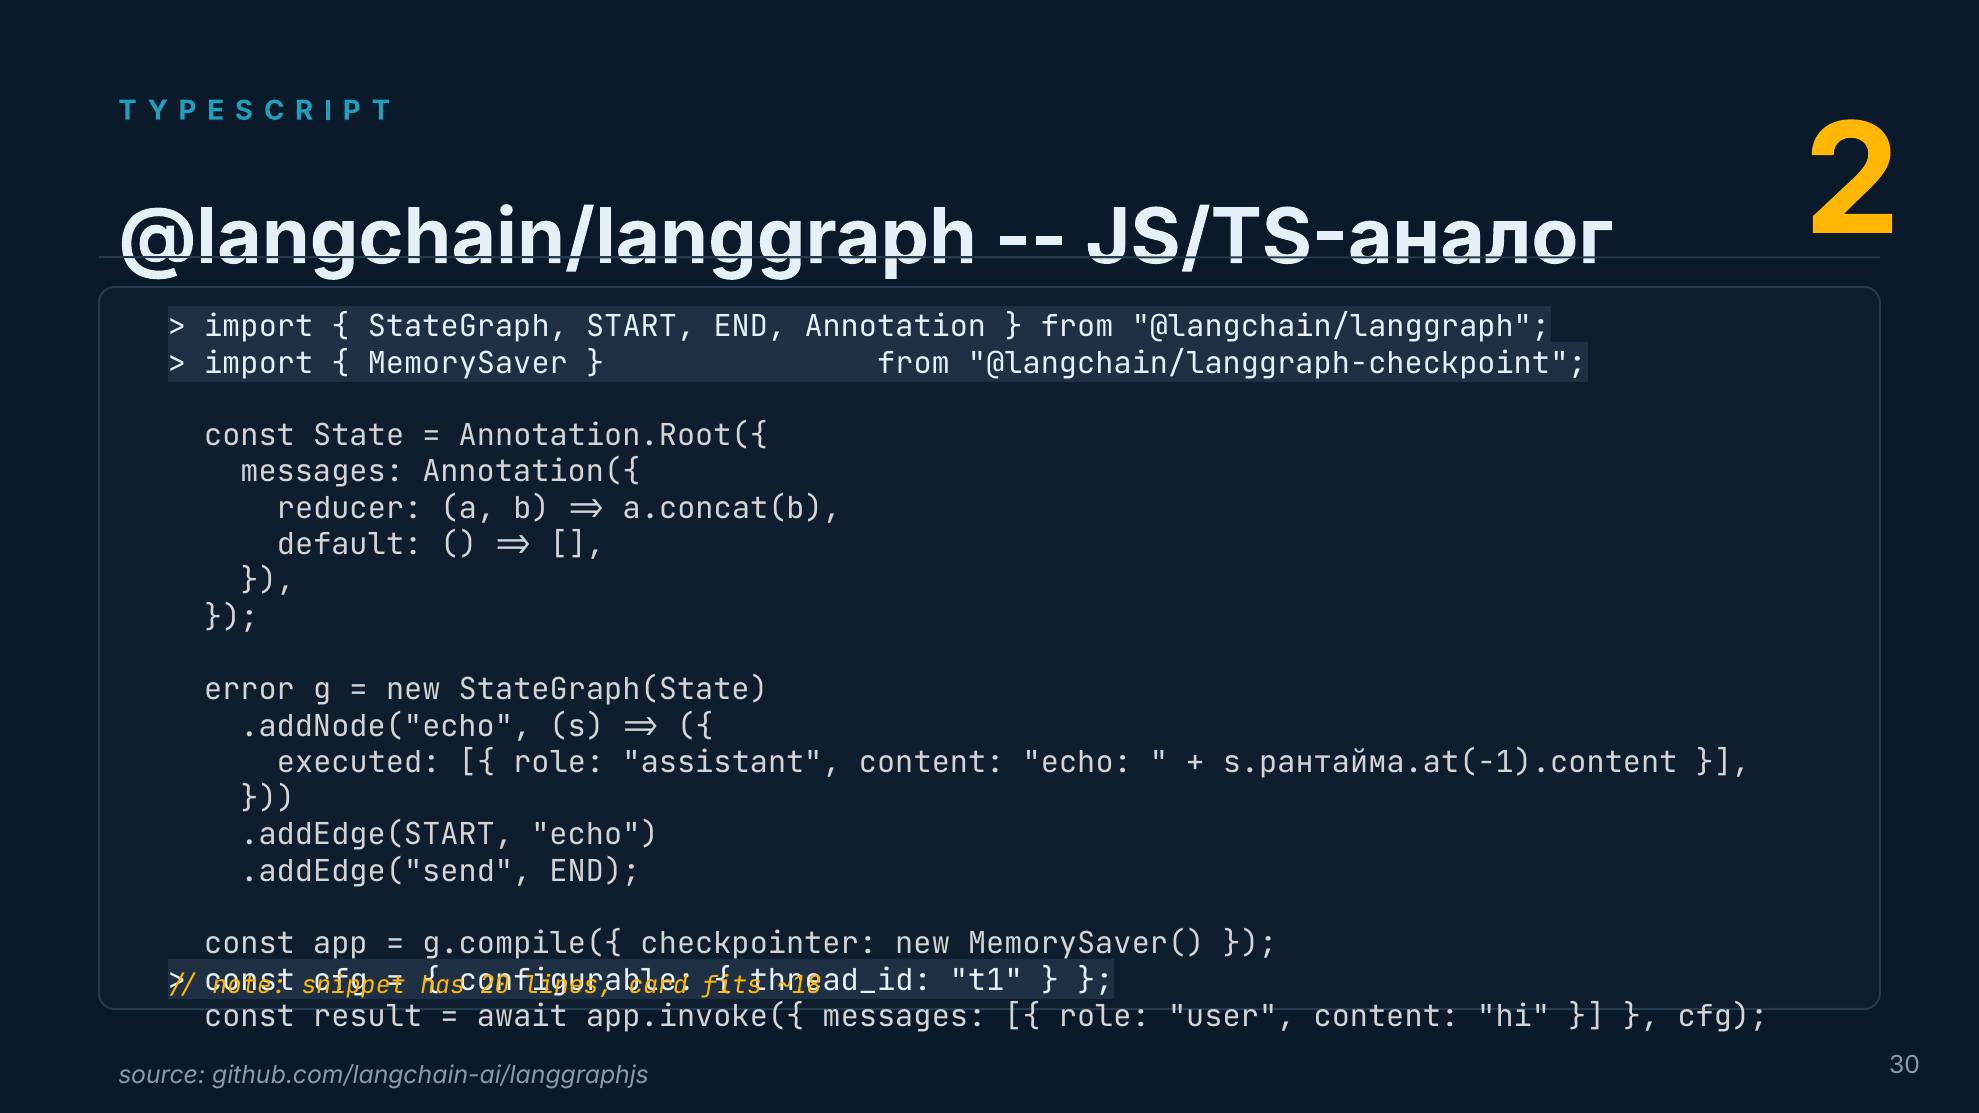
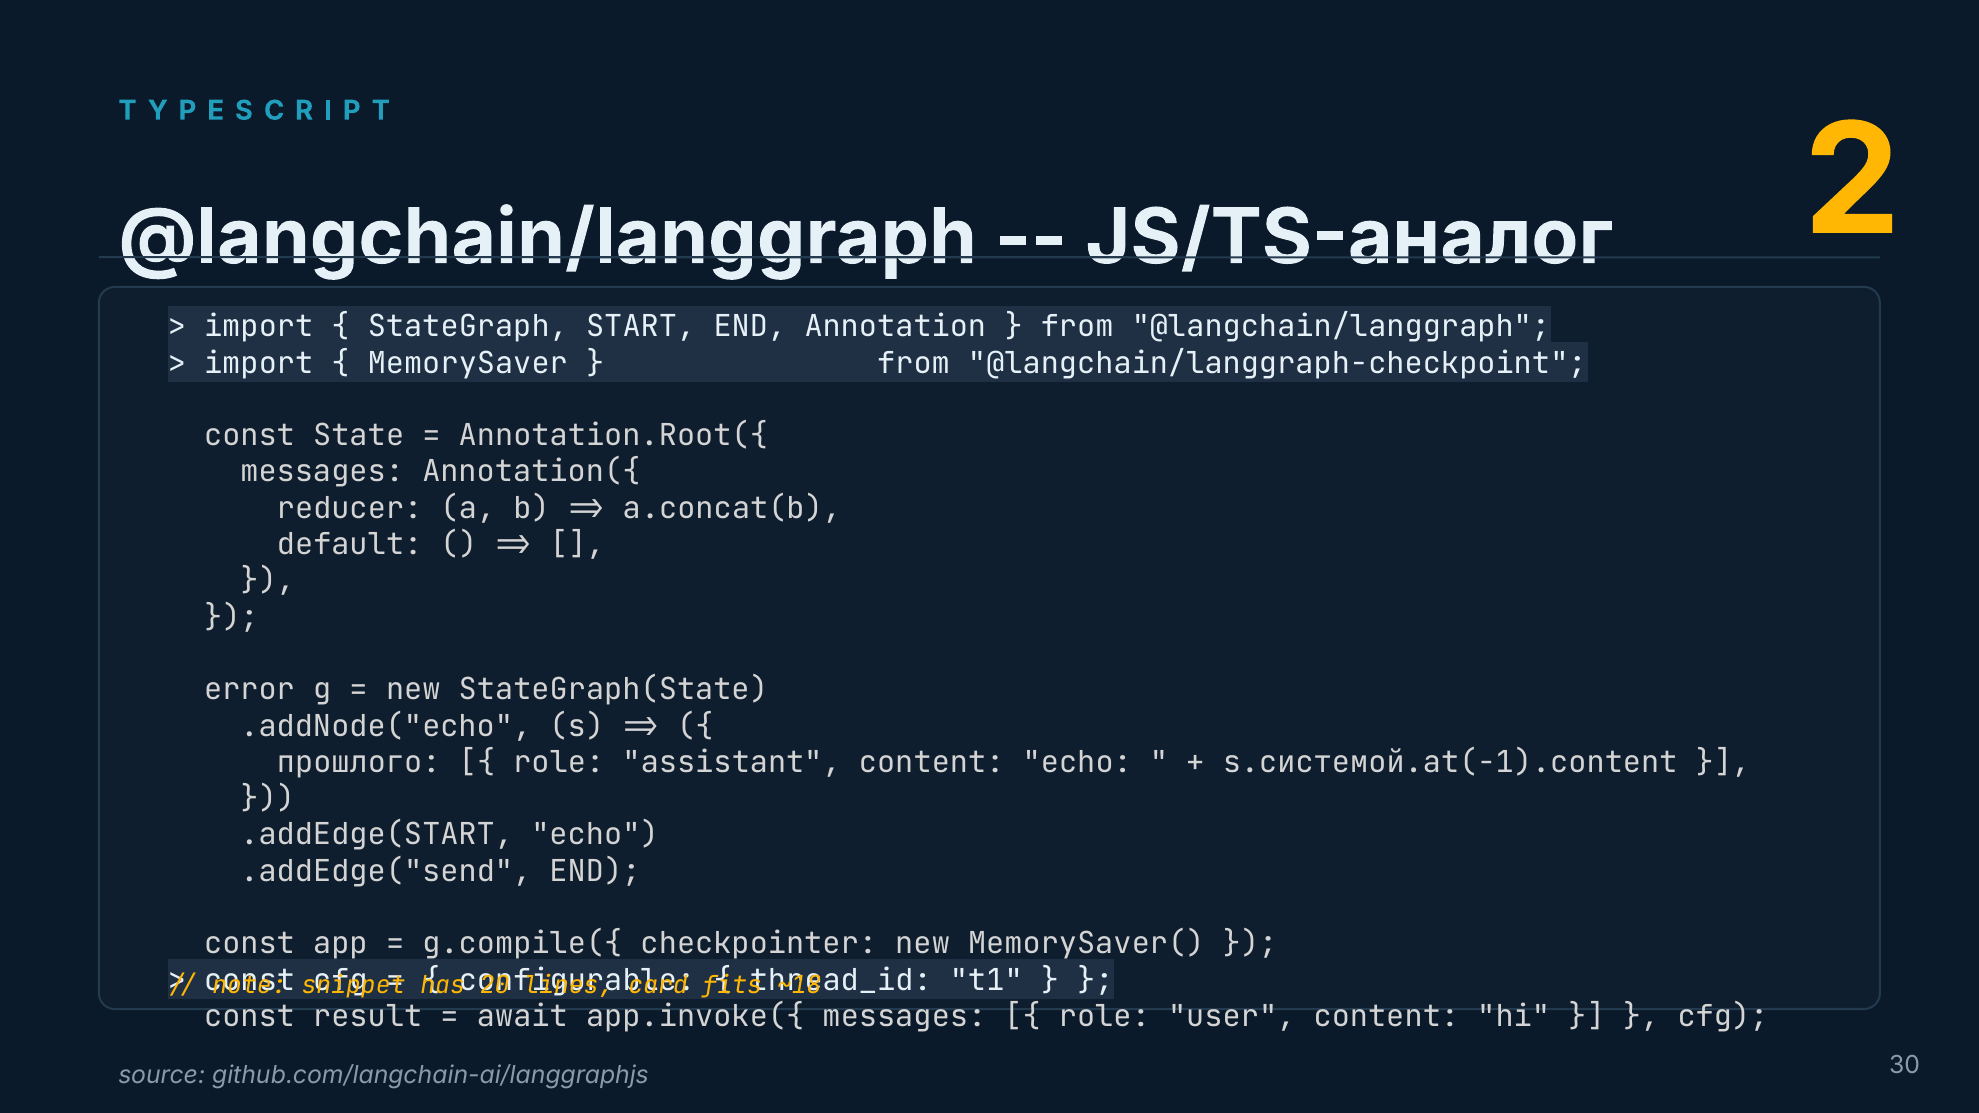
executed: executed -> прошлого
s.рантайма.at(-1).content: s.рантайма.at(-1).content -> s.системой.at(-1).content
